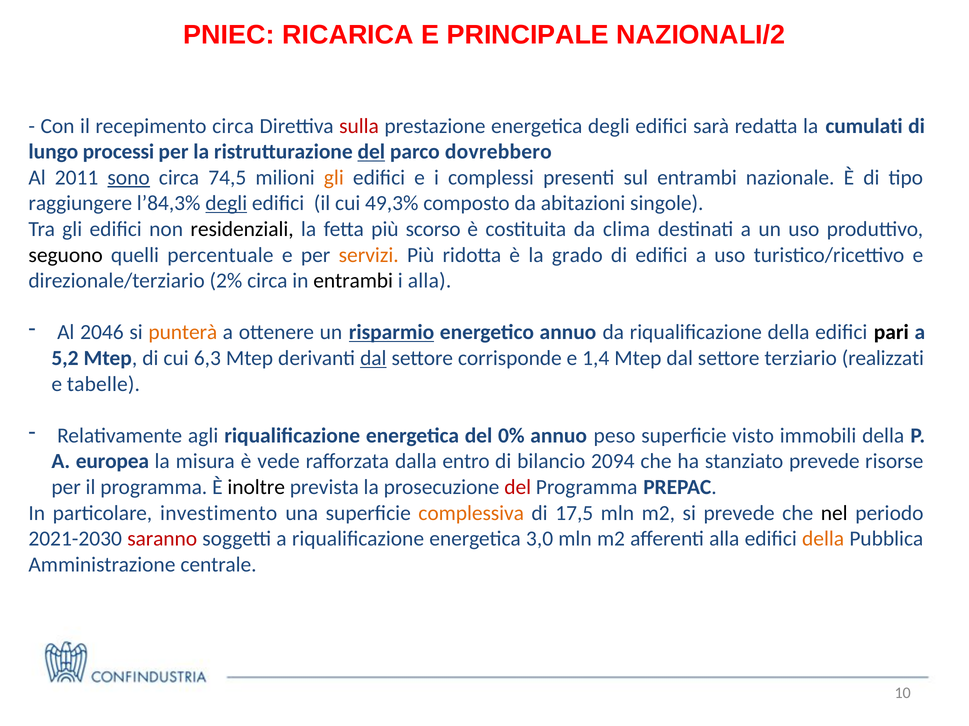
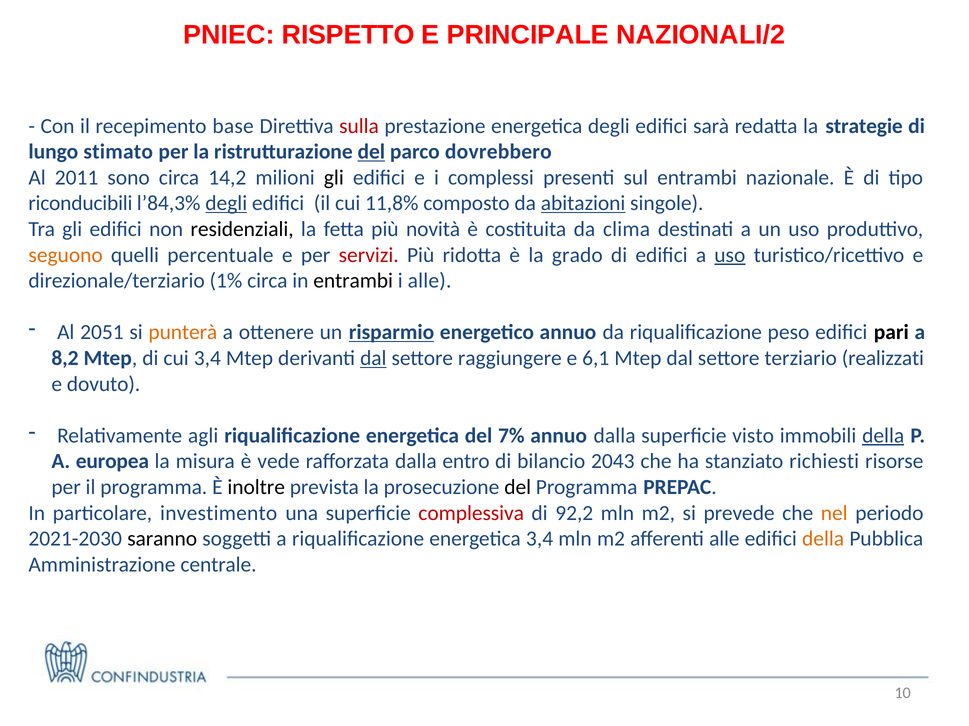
RICARICA: RICARICA -> RISPETTO
recepimento circa: circa -> base
cumulati: cumulati -> strategie
processi: processi -> stimato
sono underline: present -> none
74,5: 74,5 -> 14,2
gli at (334, 178) colour: orange -> black
raggiungere: raggiungere -> riconducibili
49,3%: 49,3% -> 11,8%
abitazioni underline: none -> present
scorso: scorso -> novità
seguono colour: black -> orange
servizi colour: orange -> red
uso at (730, 255) underline: none -> present
2%: 2% -> 1%
i alla: alla -> alle
2046: 2046 -> 2051
riqualificazione della: della -> peso
5,2: 5,2 -> 8,2
cui 6,3: 6,3 -> 3,4
corrisponde: corrisponde -> raggiungere
1,4: 1,4 -> 6,1
tabelle: tabelle -> dovuto
0%: 0% -> 7%
annuo peso: peso -> dalla
della at (883, 436) underline: none -> present
2094: 2094 -> 2043
stanziato prevede: prevede -> richiesti
del at (518, 488) colour: red -> black
complessiva colour: orange -> red
17,5: 17,5 -> 92,2
nel colour: black -> orange
saranno colour: red -> black
energetica 3,0: 3,0 -> 3,4
afferenti alla: alla -> alle
